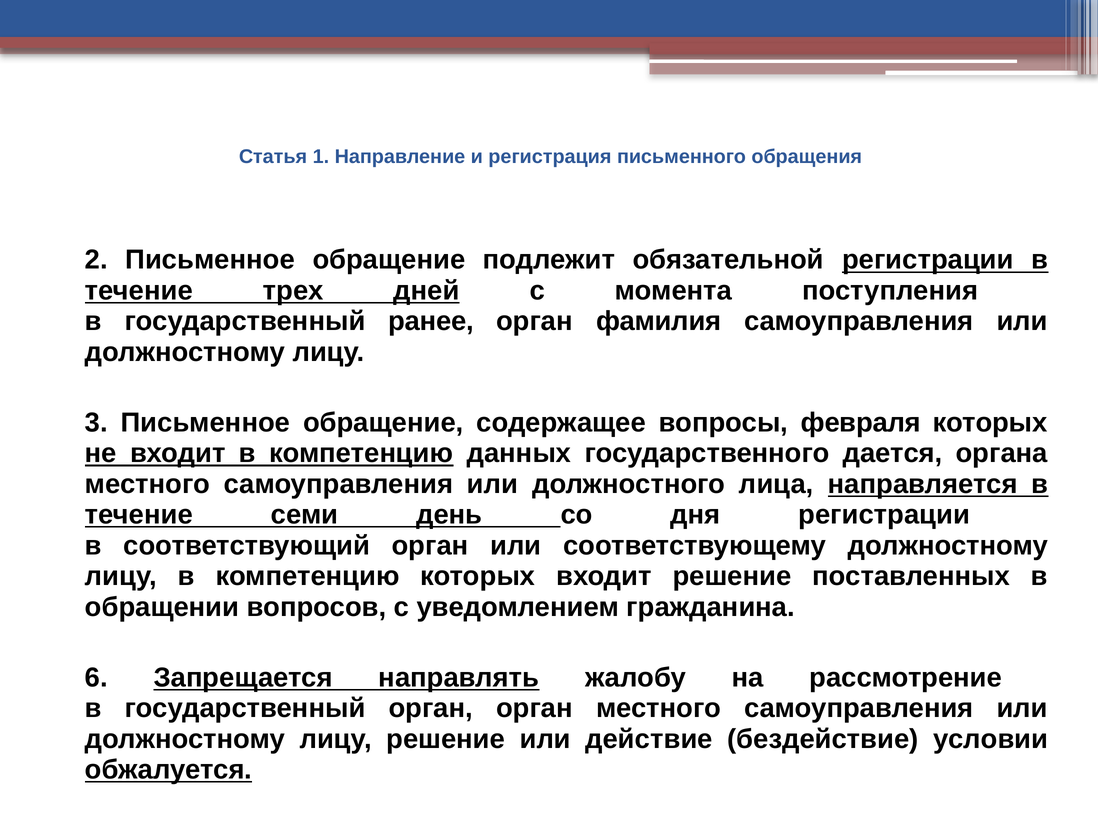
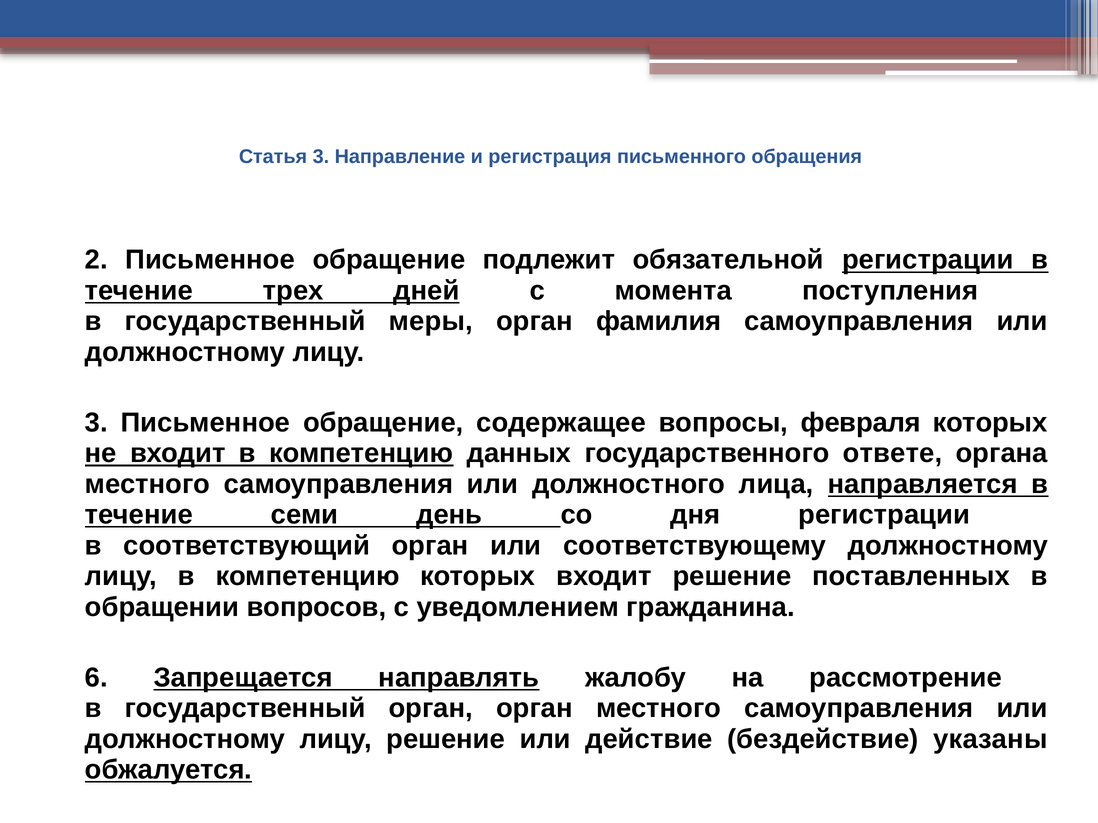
Статья 1: 1 -> 3
ранее: ранее -> меры
дается: дается -> ответе
условии: условии -> указаны
